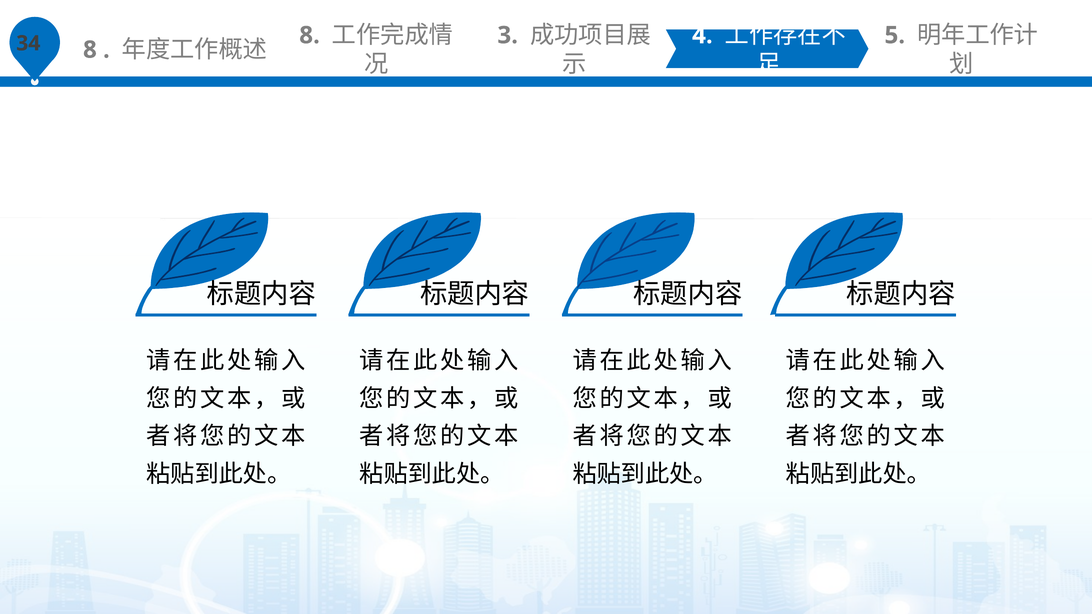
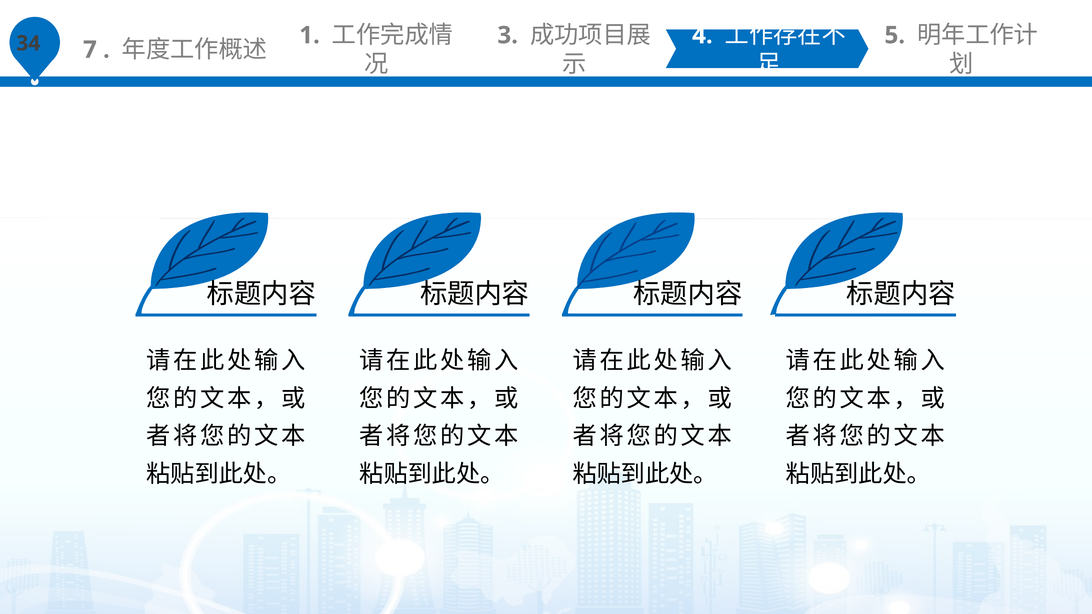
8 at (90, 50): 8 -> 7
8 at (310, 35): 8 -> 1
